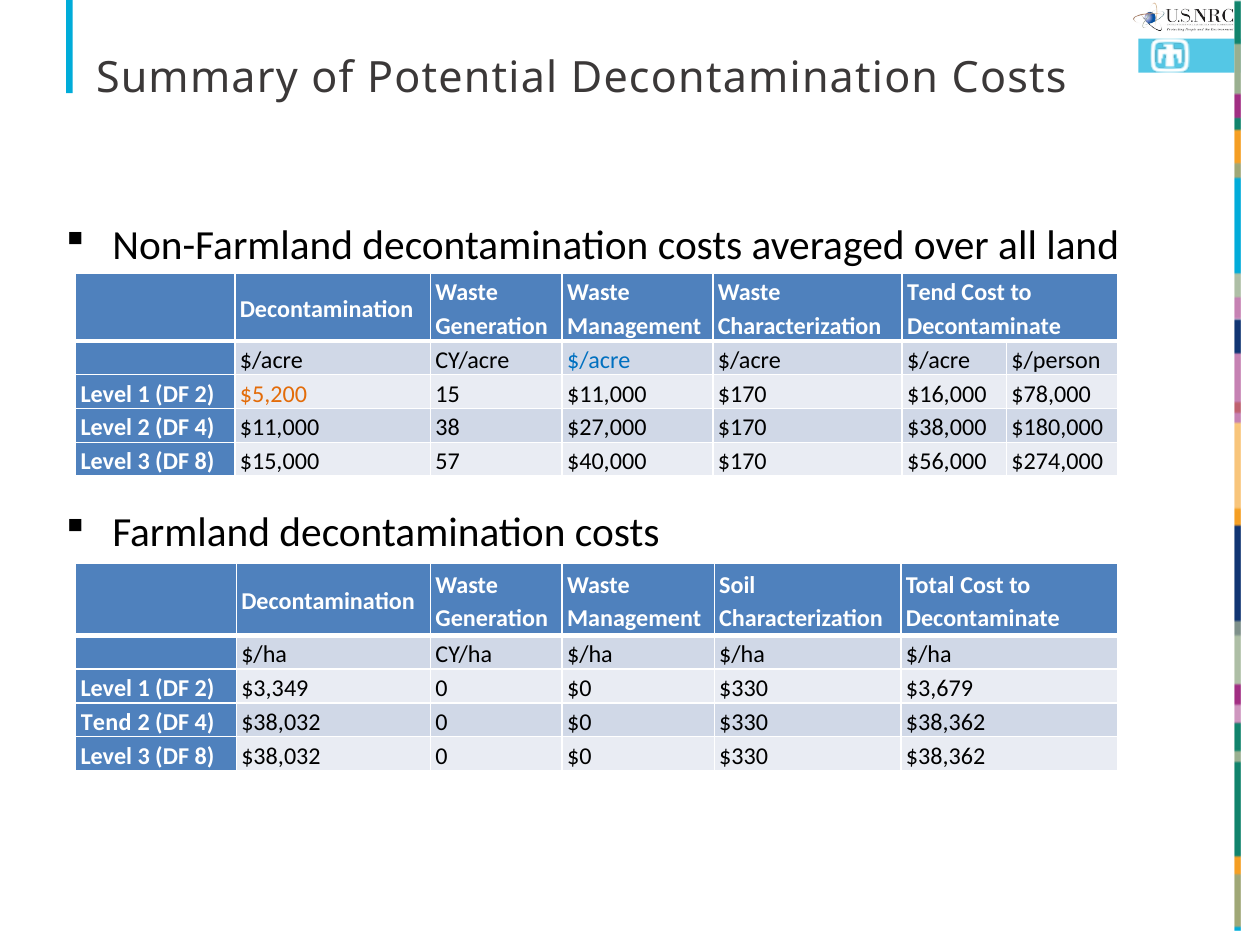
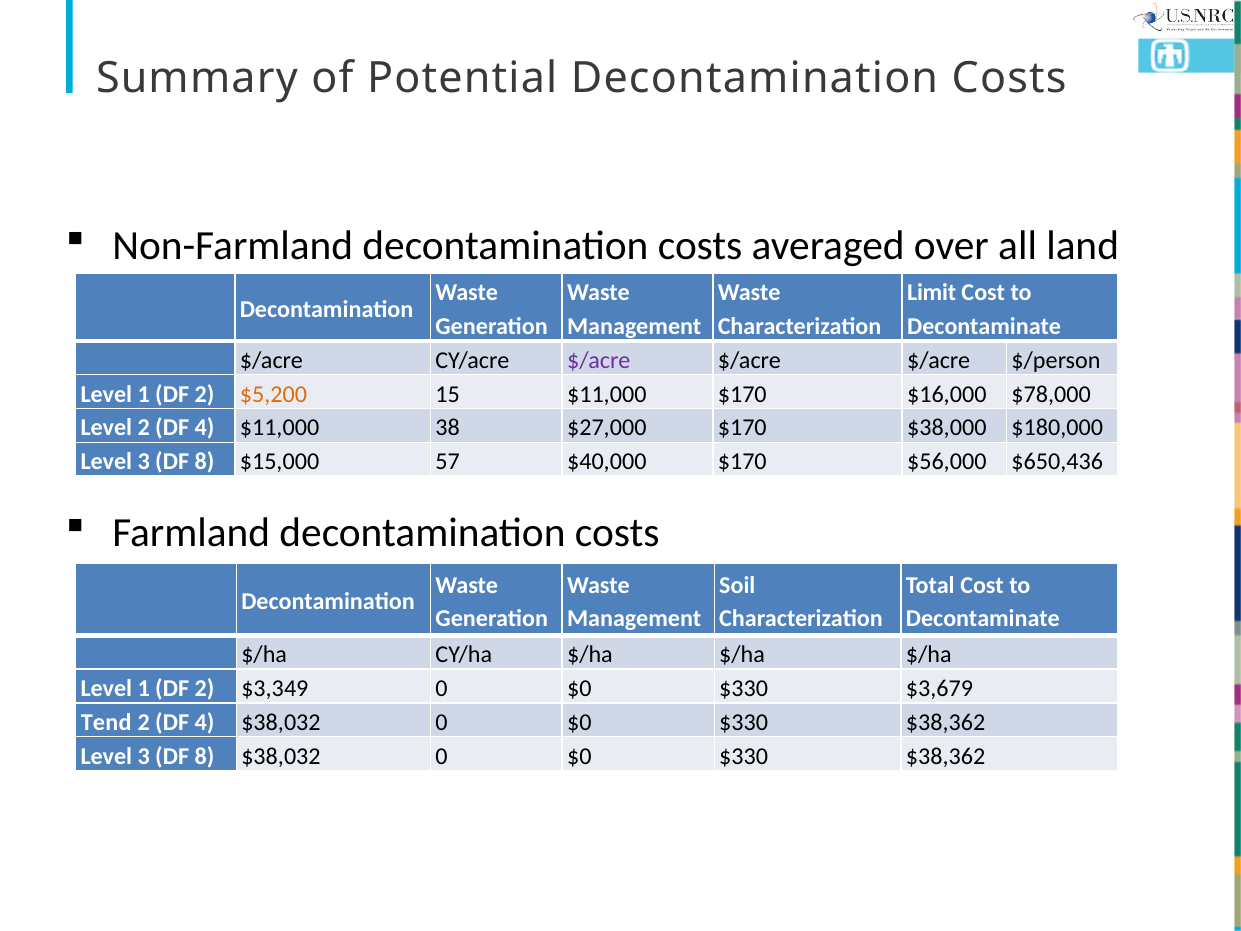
Tend at (932, 293): Tend -> Limit
$/acre at (599, 360) colour: blue -> purple
$274,000: $274,000 -> $650,436
